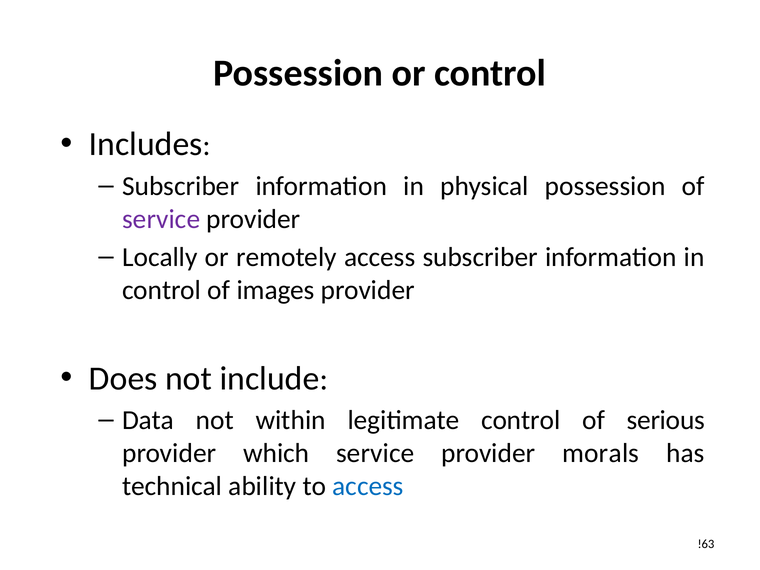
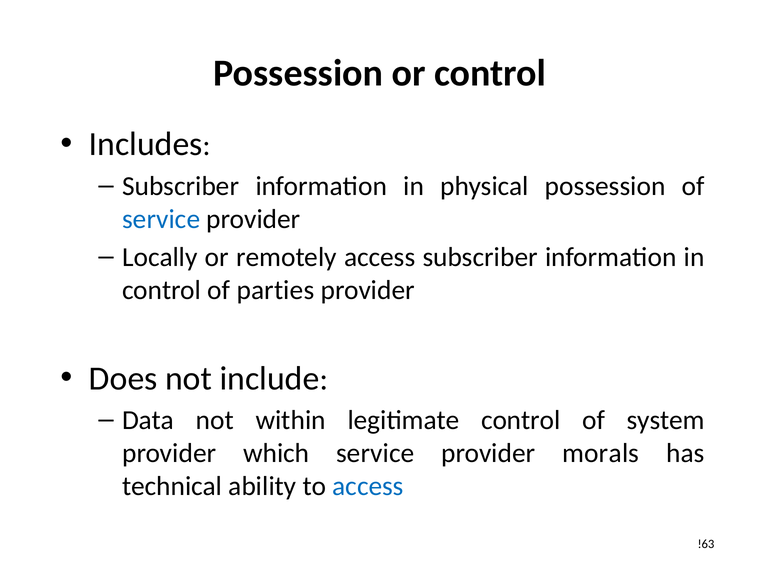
service at (161, 219) colour: purple -> blue
images: images -> parties
serious: serious -> system
